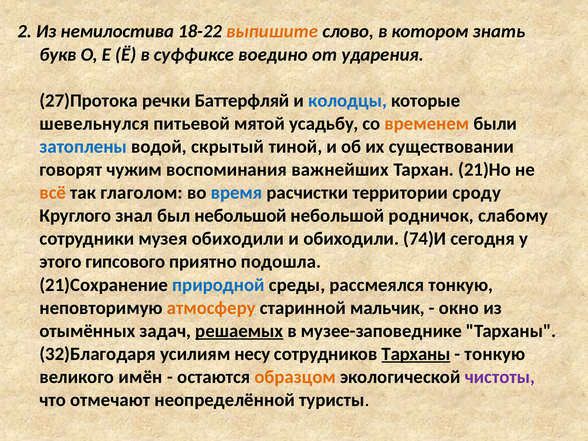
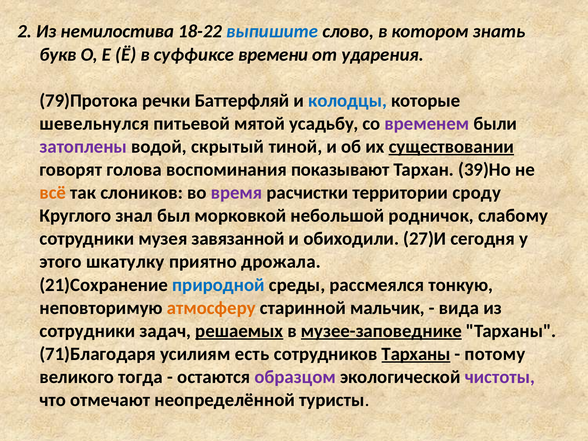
выпишите colour: orange -> blue
воедино: воедино -> времени
27)Протока: 27)Протока -> 79)Протока
временем colour: orange -> purple
затоплены colour: blue -> purple
существовании underline: none -> present
чужим: чужим -> голова
важнейших: важнейших -> показывают
21)Но: 21)Но -> 39)Но
глаголом: глаголом -> слоников
время colour: blue -> purple
был небольшой: небольшой -> морковкой
музея обиходили: обиходили -> завязанной
74)И: 74)И -> 27)И
гипсового: гипсового -> шкатулку
подошла: подошла -> дрожала
окно: окно -> вида
отымённых at (87, 331): отымённых -> сотрудники
музее-заповеднике underline: none -> present
32)Благодаря: 32)Благодаря -> 71)Благодаря
несу: несу -> есть
тонкую at (495, 354): тонкую -> потому
имён: имён -> тогда
образцом colour: orange -> purple
